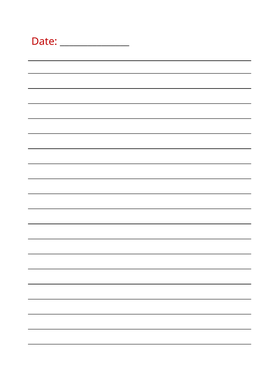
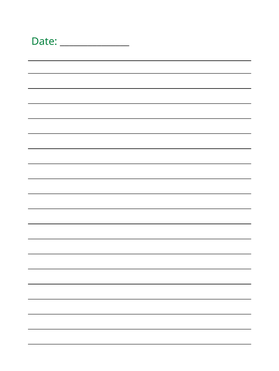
Date colour: red -> green
